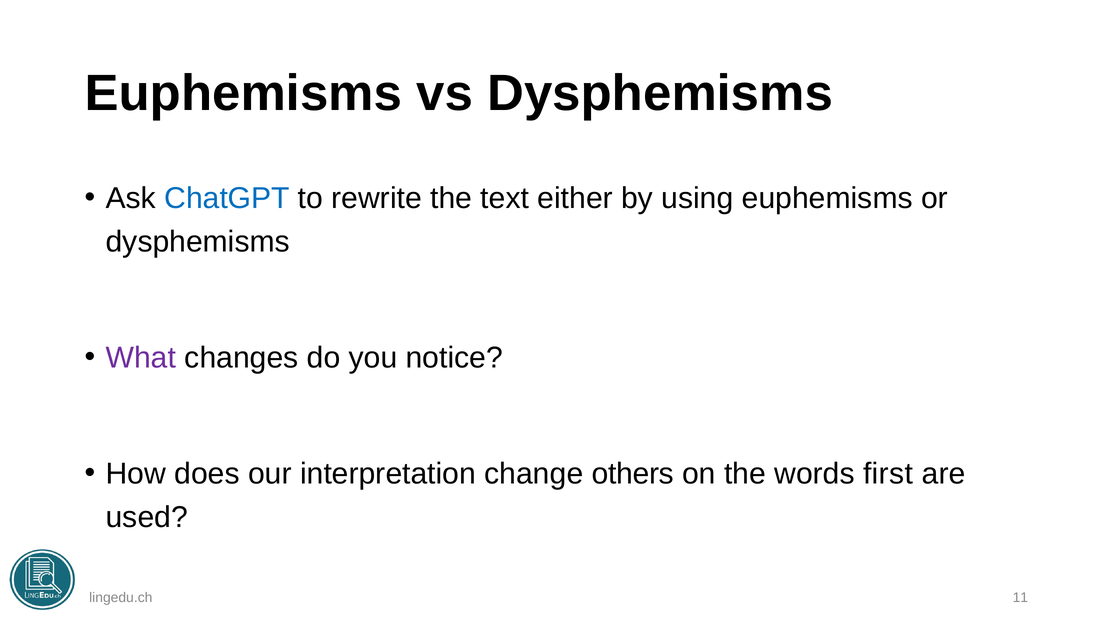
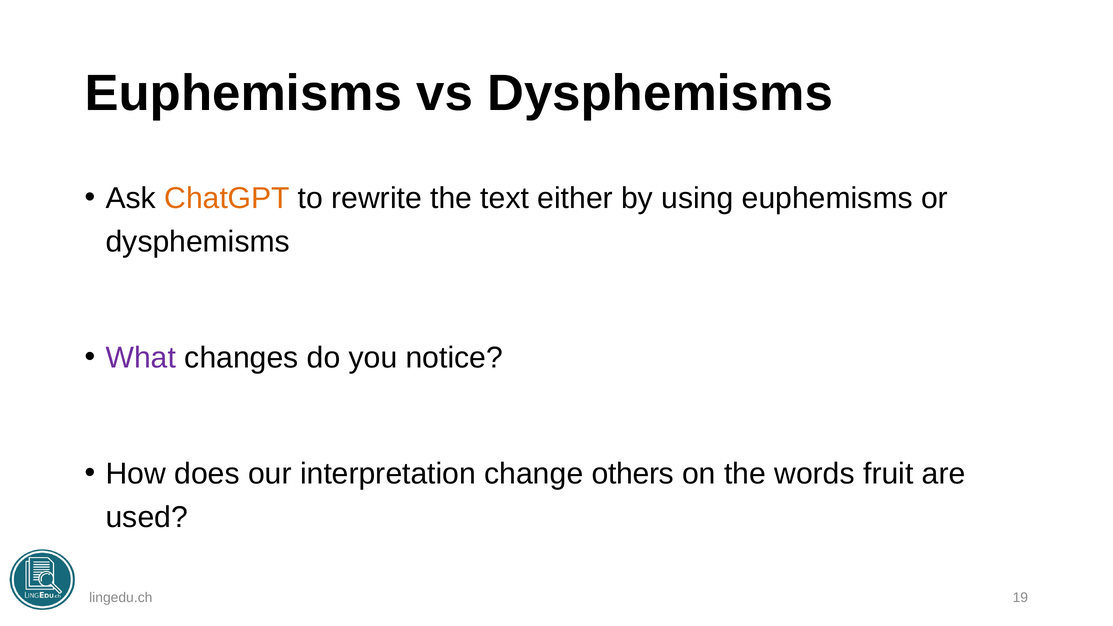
ChatGPT colour: blue -> orange
first: first -> fruit
11: 11 -> 19
